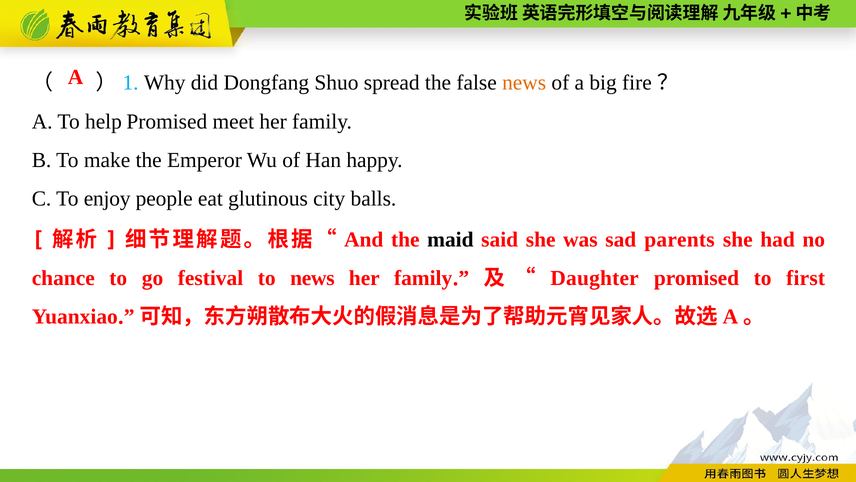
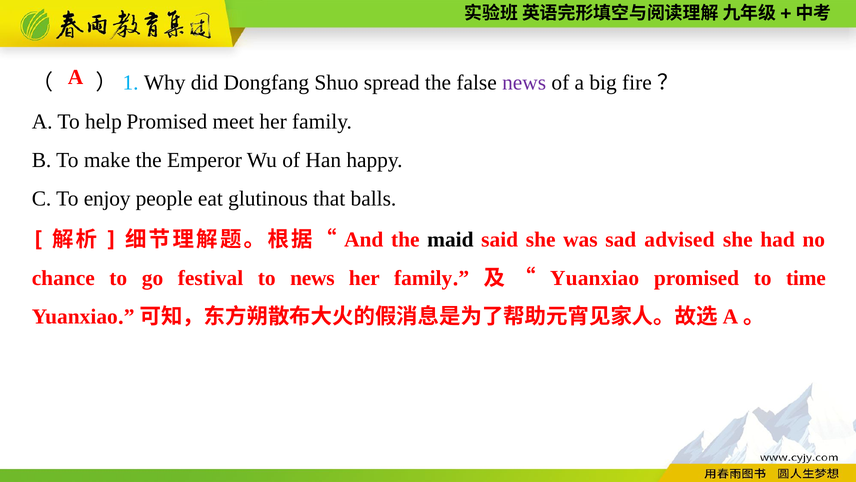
news at (524, 83) colour: orange -> purple
city: city -> that
parents: parents -> advised
Daughter at (595, 278): Daughter -> Yuanxiao
first: first -> time
